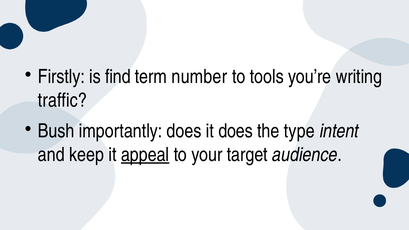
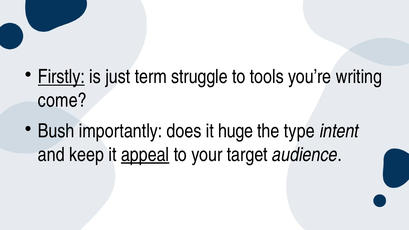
Firstly underline: none -> present
find: find -> just
number: number -> struggle
traffic: traffic -> come
it does: does -> huge
